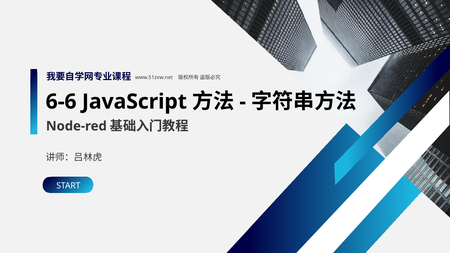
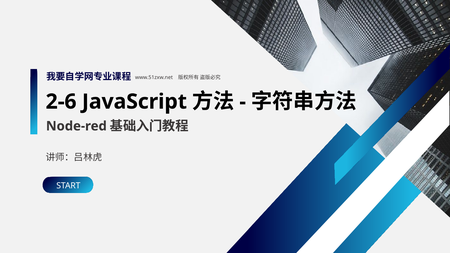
6-6: 6-6 -> 2-6
